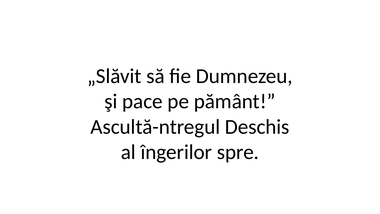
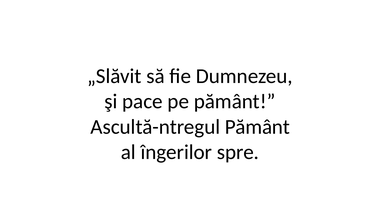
Ascultă-ntregul Deschis: Deschis -> Pământ
